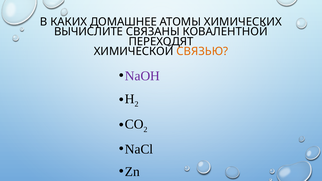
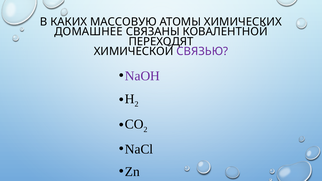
ДОМАШНЕЕ: ДОМАШНЕЕ -> МАССОВУЮ
ВЫЧИСЛИТЕ: ВЫЧИСЛИТЕ -> ДОМАШНЕЕ
СВЯЗЬЮ colour: orange -> purple
